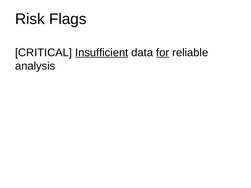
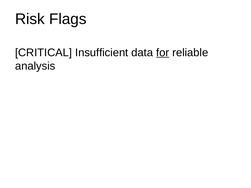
Insufficient underline: present -> none
